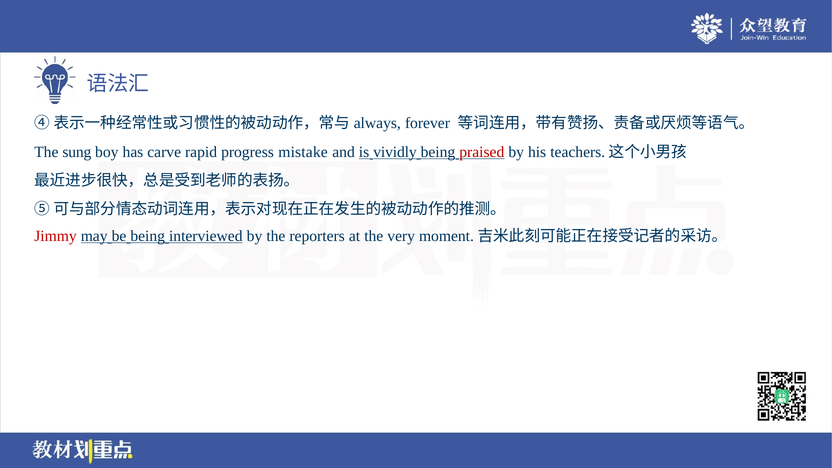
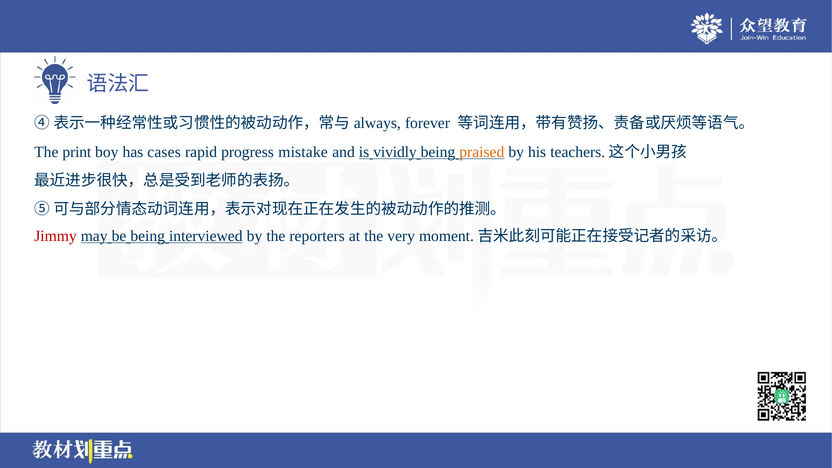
sung: sung -> print
carve: carve -> cases
praised colour: red -> orange
